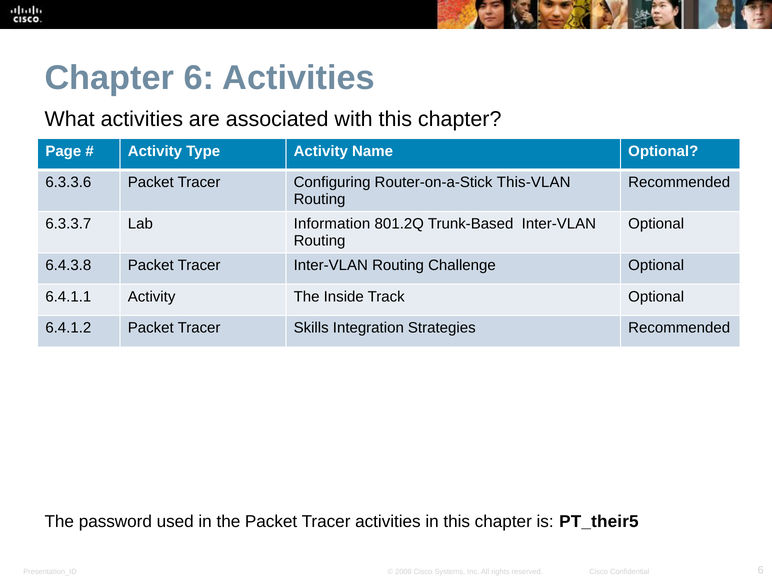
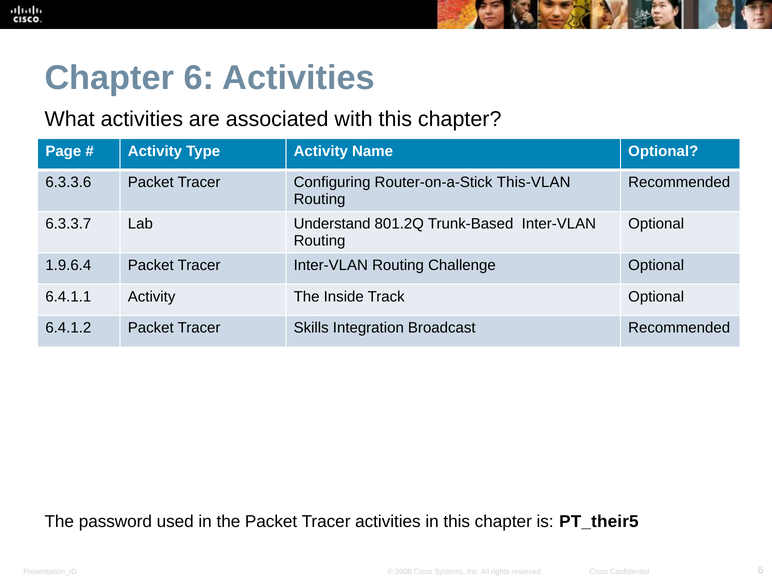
Information: Information -> Understand
6.4.3.8: 6.4.3.8 -> 1.9.6.4
Strategies: Strategies -> Broadcast
